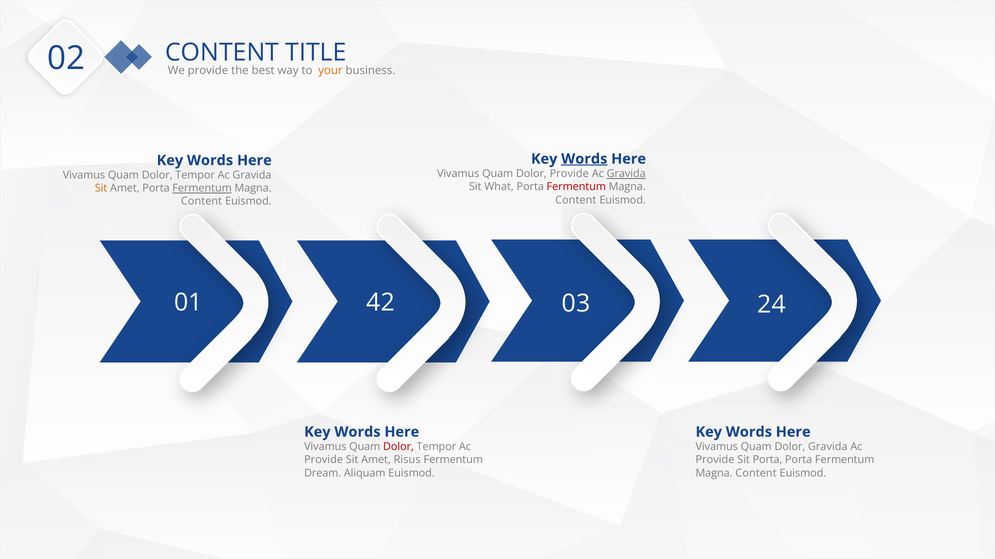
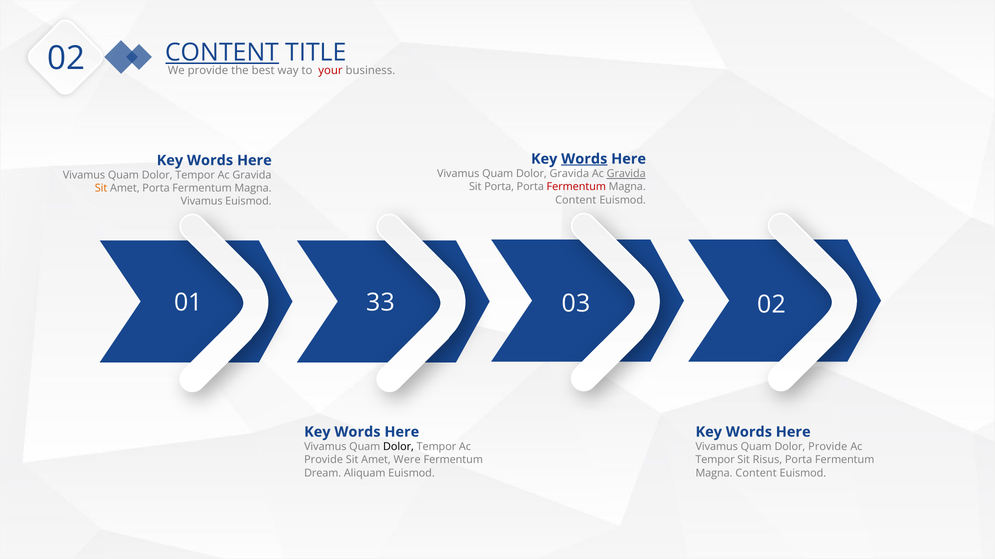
CONTENT at (222, 52) underline: none -> present
your colour: orange -> red
Dolor Provide: Provide -> Gravida
Sit What: What -> Porta
Fermentum at (202, 189) underline: present -> none
Content at (202, 202): Content -> Vivamus
42: 42 -> 33
03 24: 24 -> 02
Dolor at (398, 447) colour: red -> black
Dolor Gravida: Gravida -> Provide
Risus: Risus -> Were
Provide at (715, 460): Provide -> Tempor
Sit Porta: Porta -> Risus
